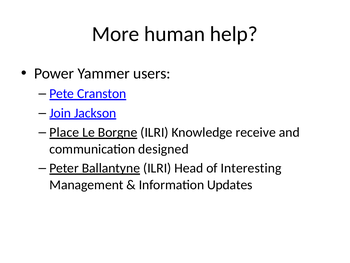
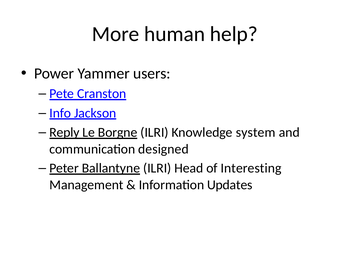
Join: Join -> Info
Place: Place -> Reply
receive: receive -> system
